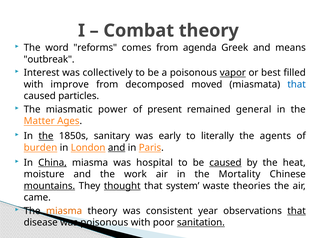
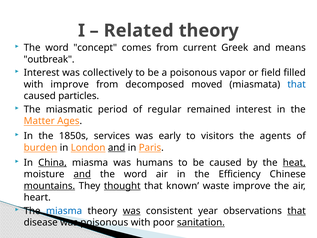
Combat: Combat -> Related
reforms: reforms -> concept
agenda: agenda -> current
vapor underline: present -> none
best: best -> field
power: power -> period
present: present -> regular
remained general: general -> interest
the at (46, 136) underline: present -> none
sanitary: sanitary -> services
literally: literally -> visitors
hospital: hospital -> humans
caused at (225, 162) underline: present -> none
heat underline: none -> present
and at (82, 174) underline: none -> present
work at (135, 174): work -> word
Mortality: Mortality -> Efficiency
system: system -> known
waste theories: theories -> improve
came: came -> heart
miasma at (64, 211) colour: orange -> blue
was at (132, 211) underline: none -> present
